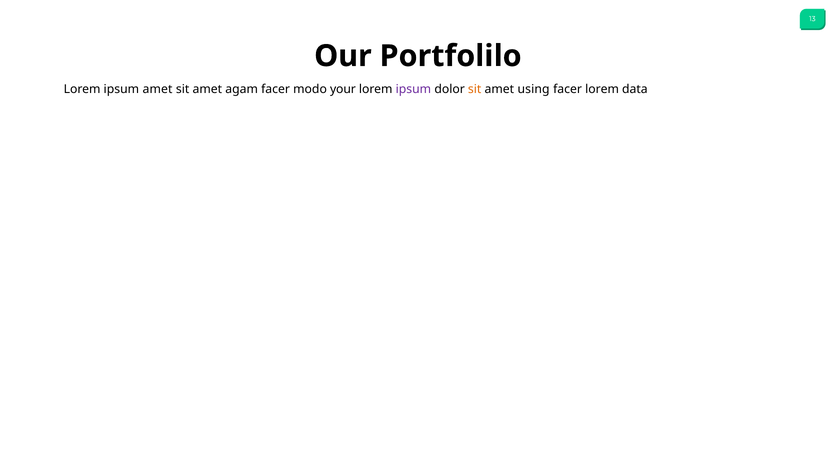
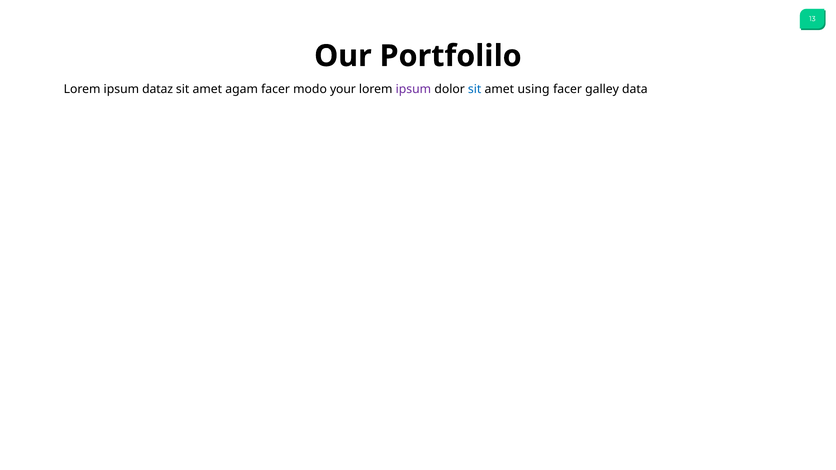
ipsum amet: amet -> dataz
sit at (475, 89) colour: orange -> blue
facer lorem: lorem -> galley
